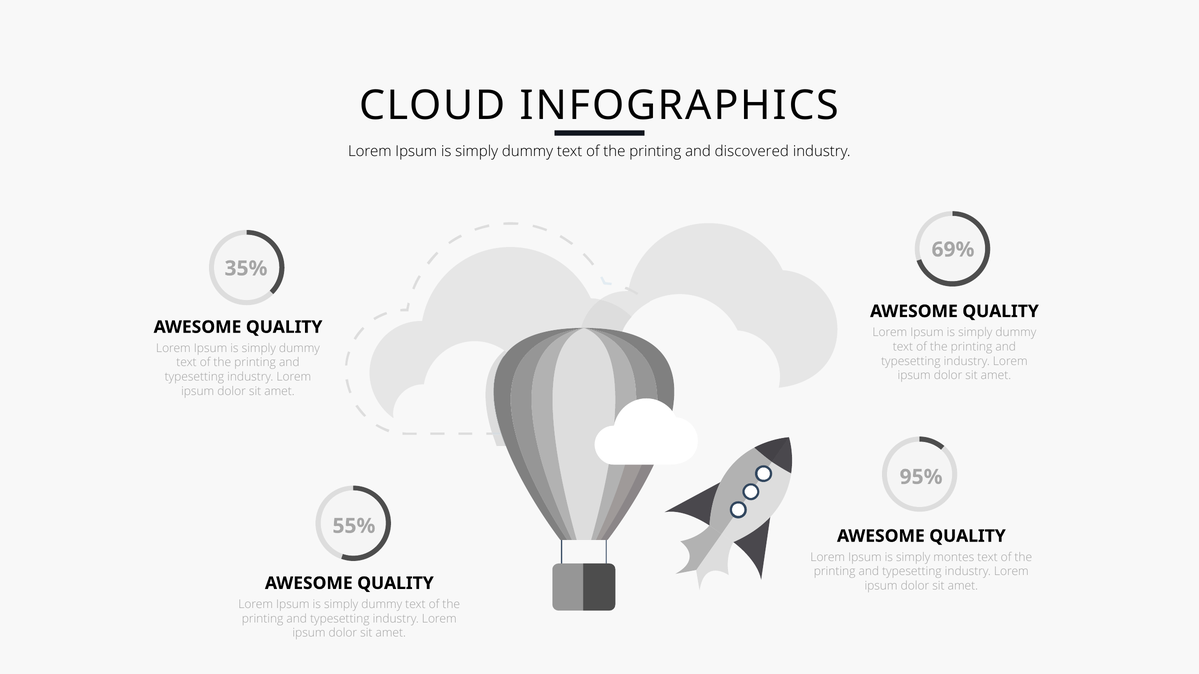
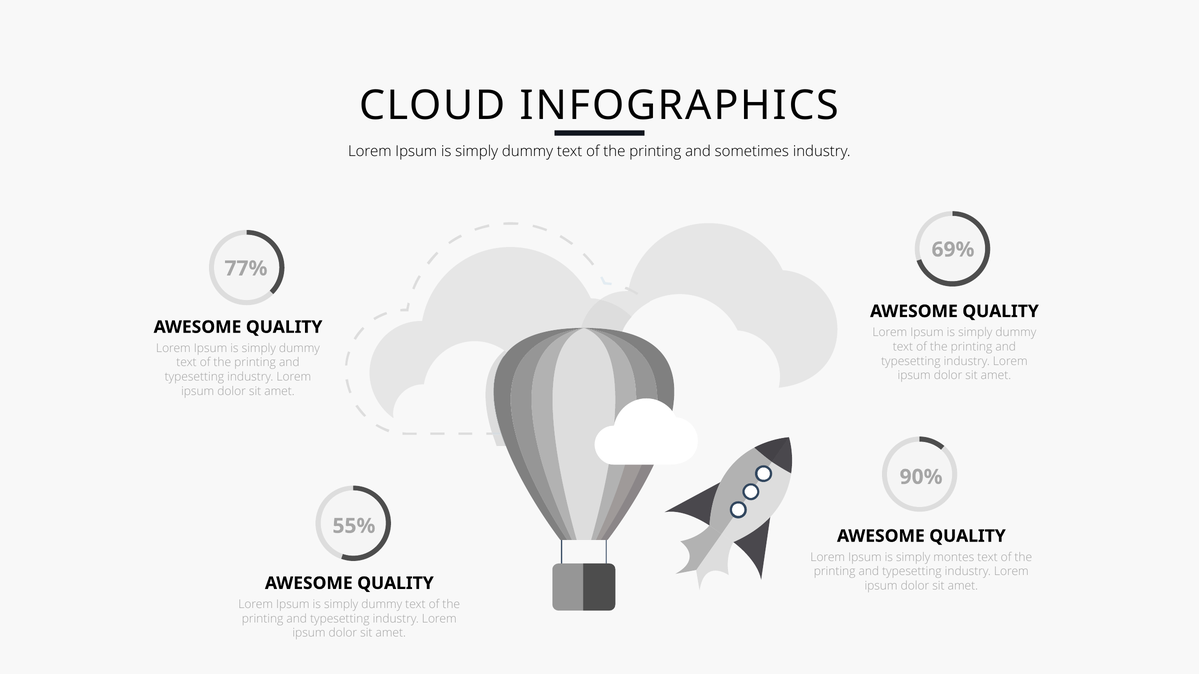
discovered: discovered -> sometimes
35%: 35% -> 77%
95%: 95% -> 90%
